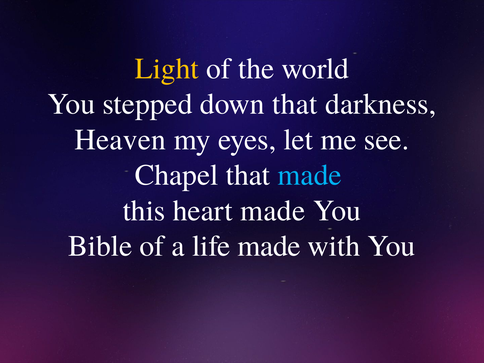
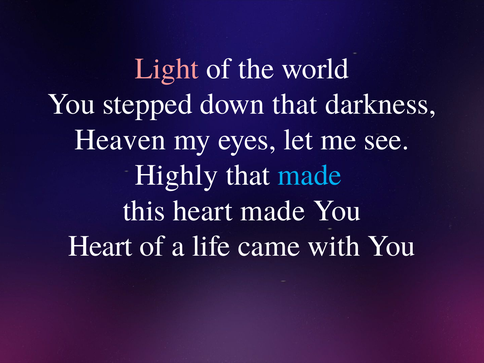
Light colour: yellow -> pink
Chapel: Chapel -> Highly
Bible at (100, 246): Bible -> Heart
life made: made -> came
